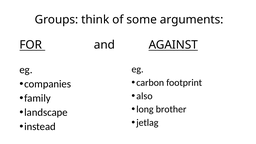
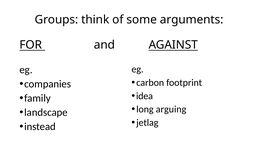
also: also -> idea
brother: brother -> arguing
